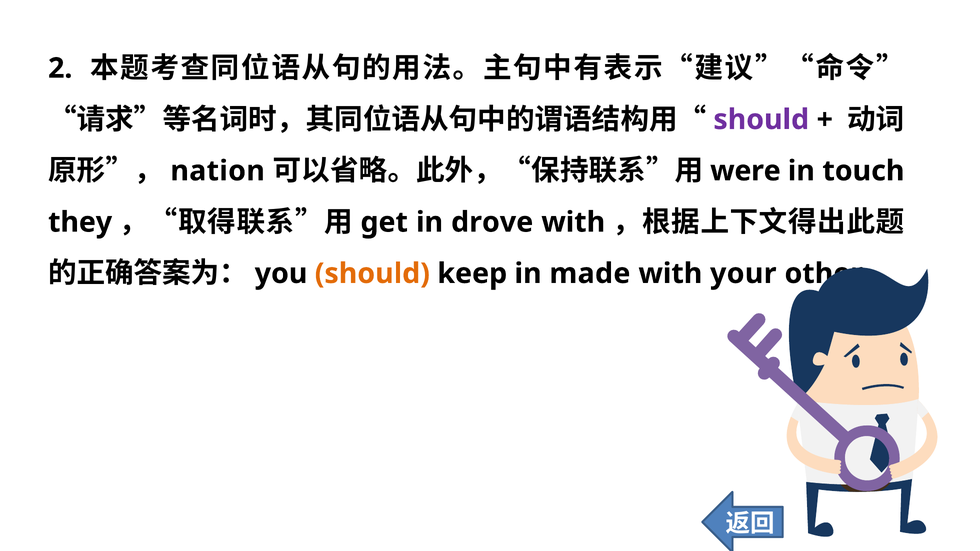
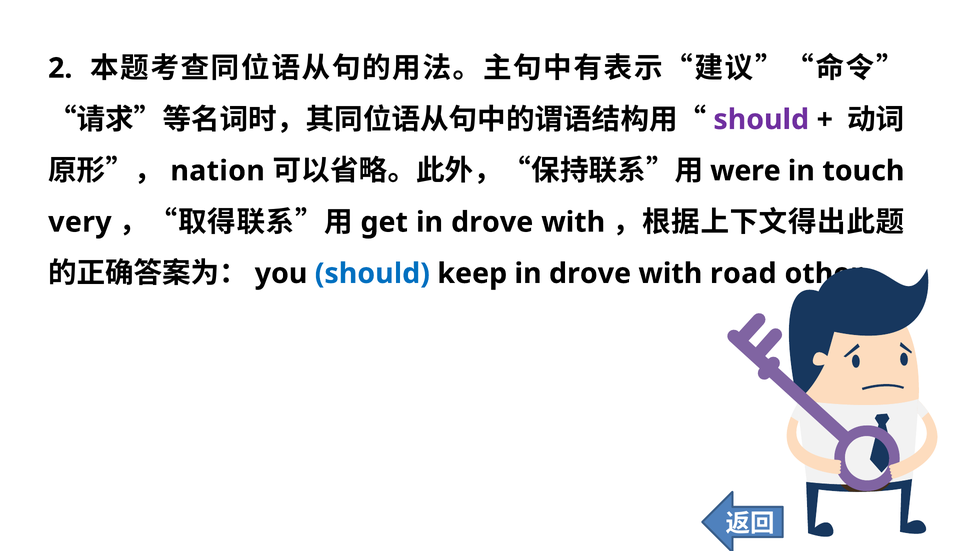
they: they -> very
should at (372, 274) colour: orange -> blue
keep in made: made -> drove
your: your -> road
